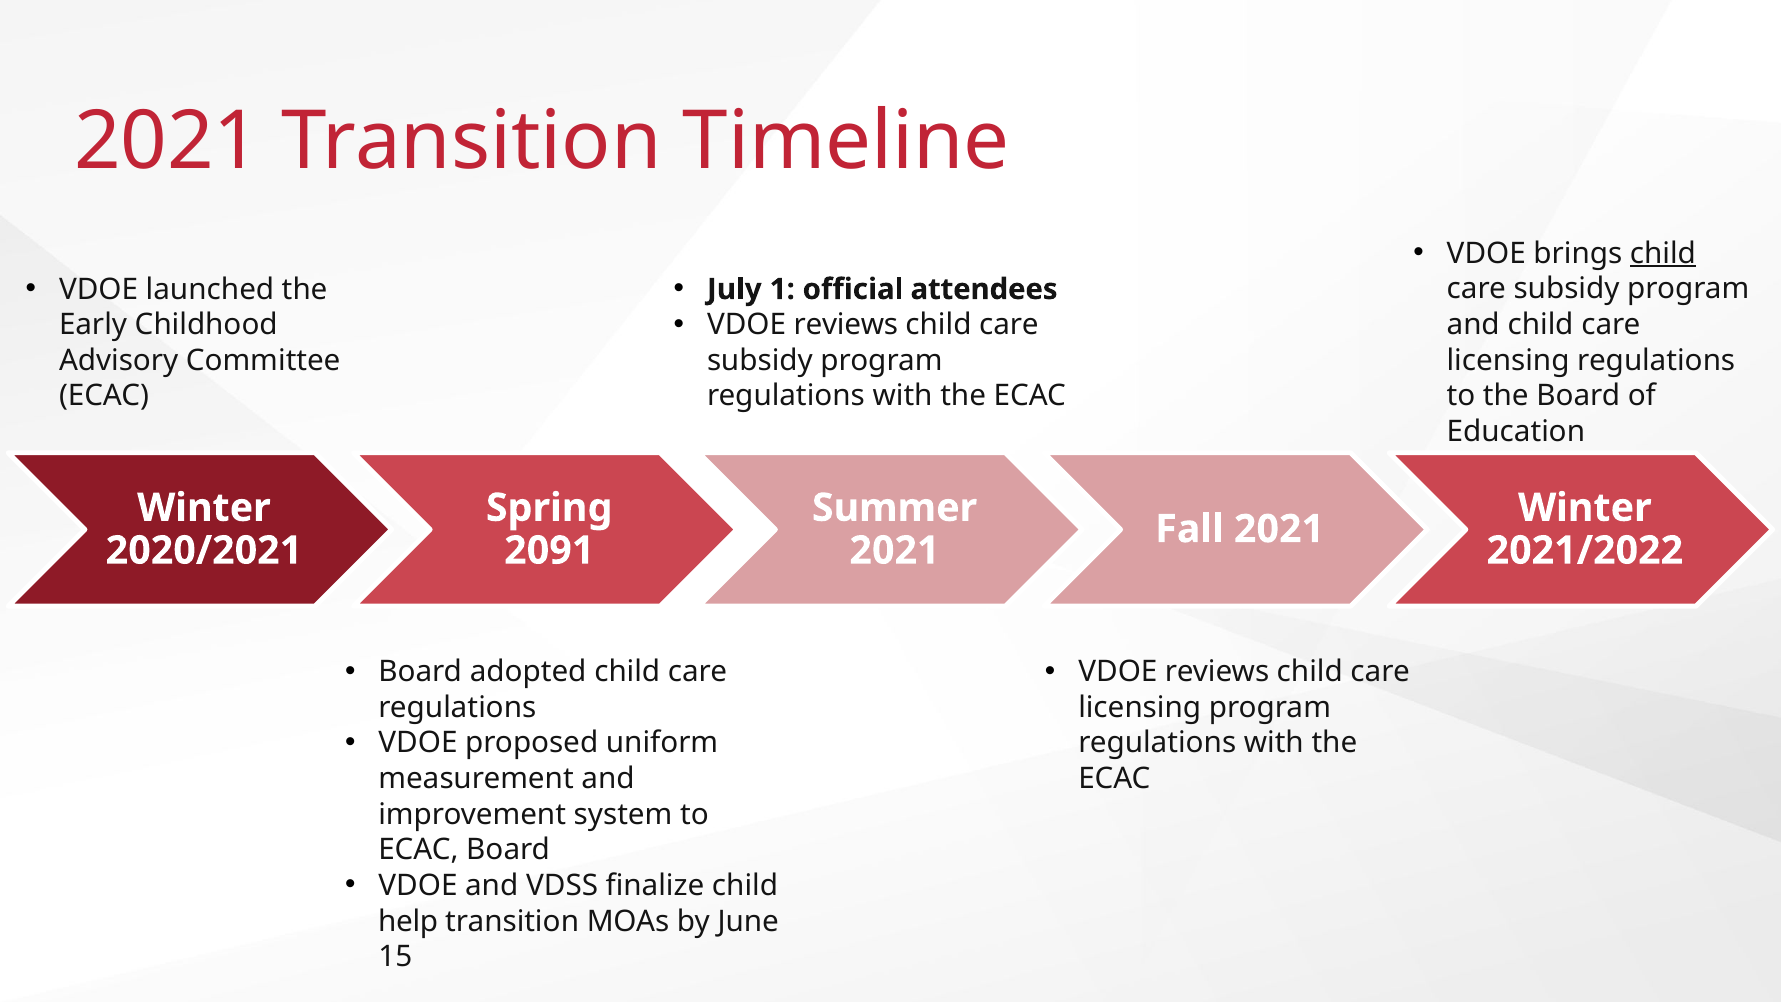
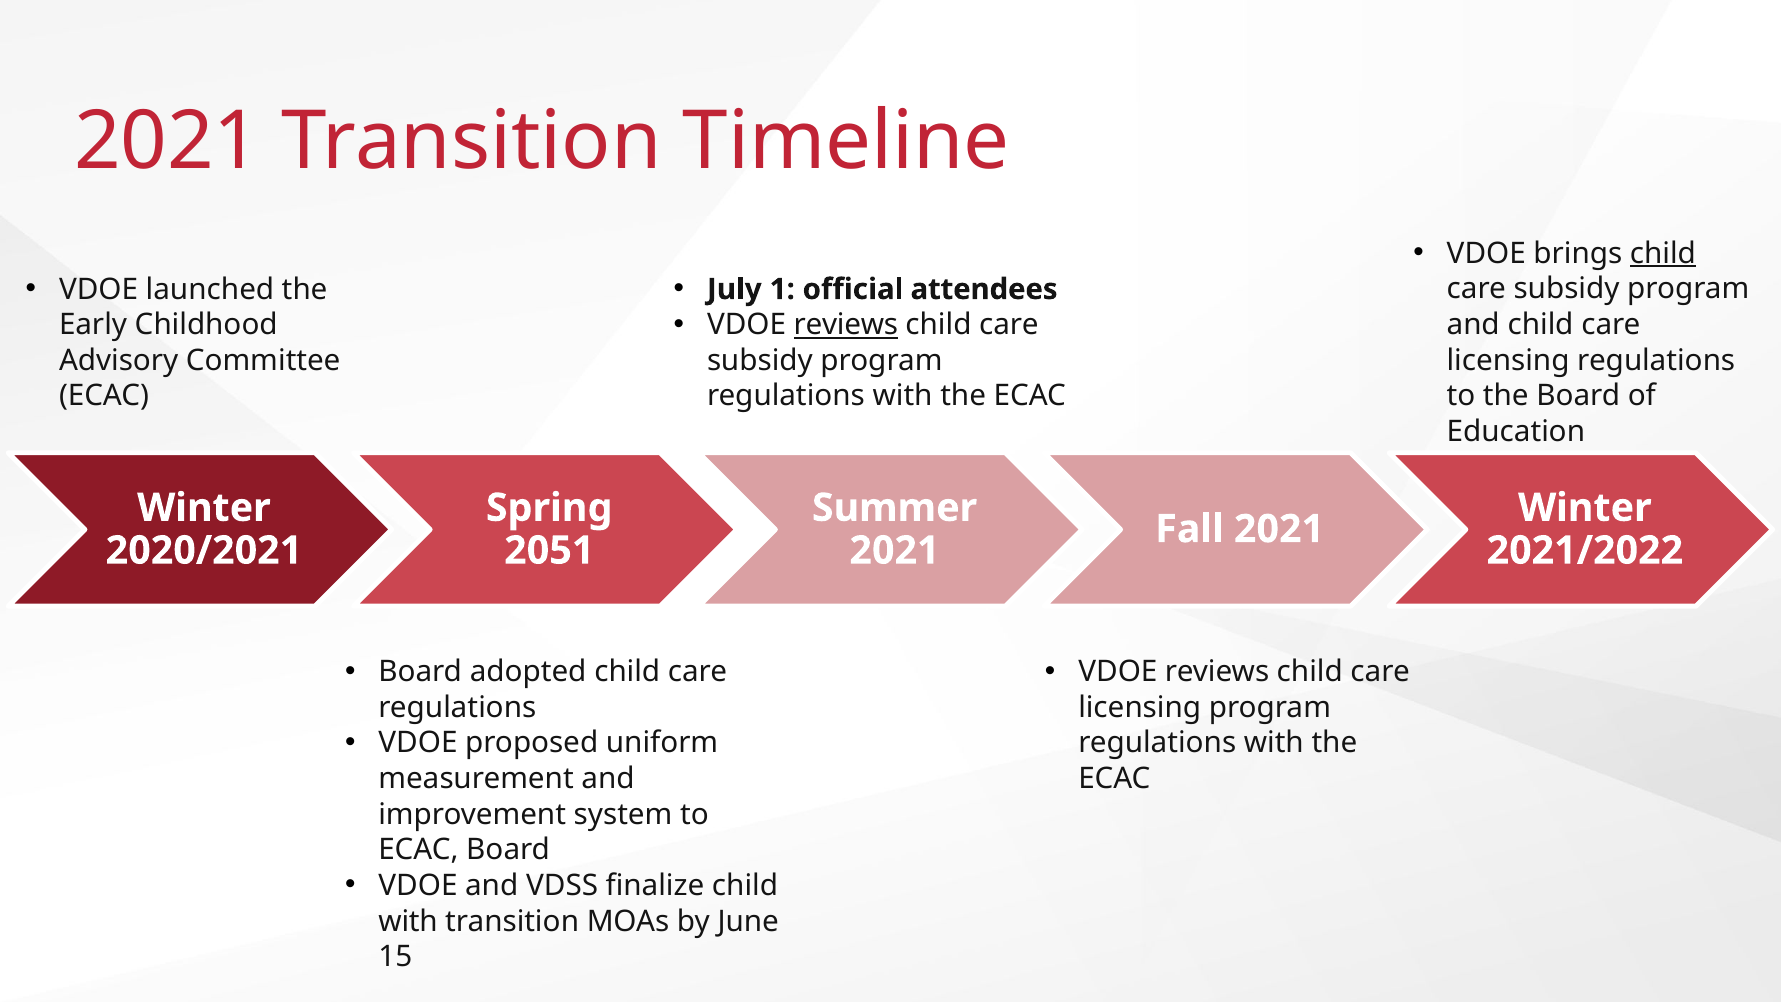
reviews at (846, 325) underline: none -> present
2091: 2091 -> 2051
help at (408, 921): help -> with
